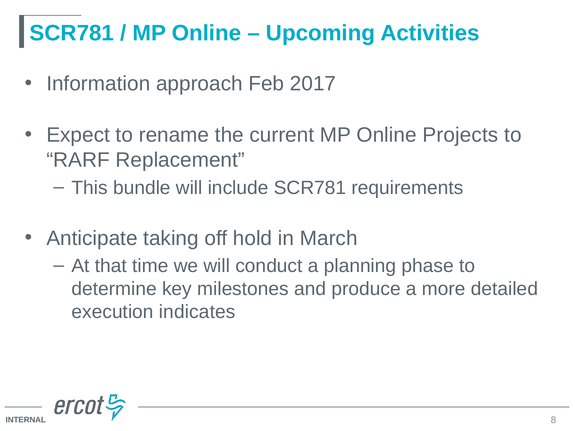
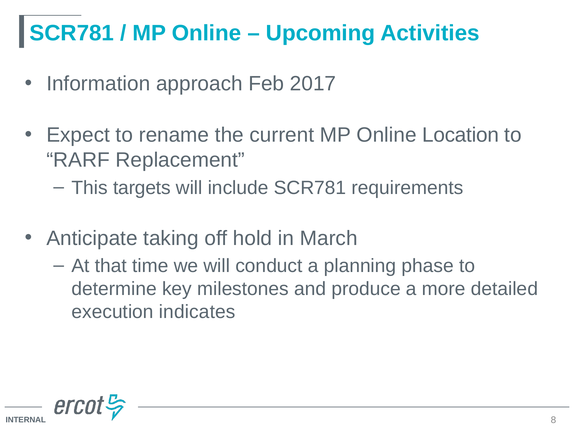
Projects: Projects -> Location
bundle: bundle -> targets
